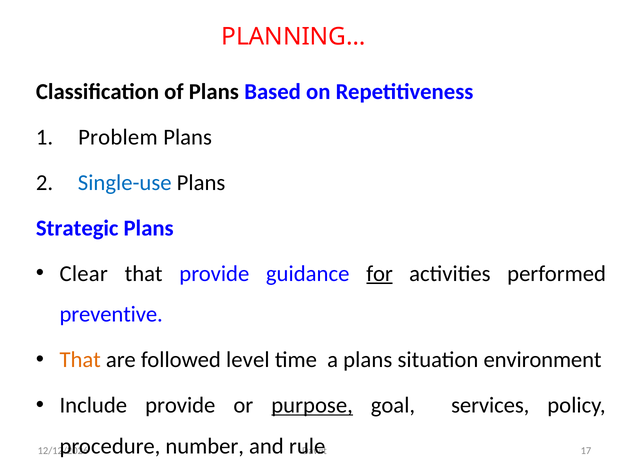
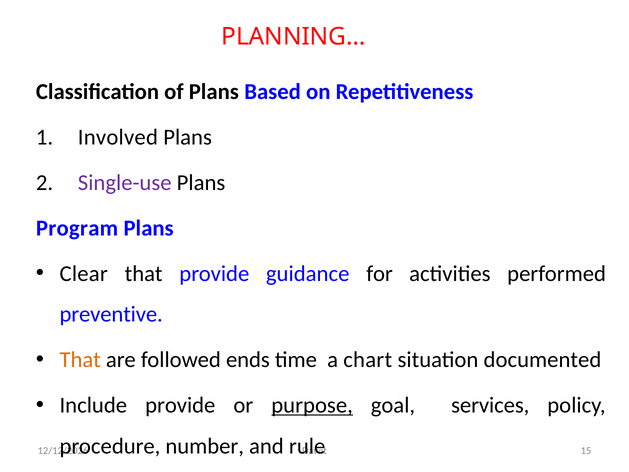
Problem: Problem -> Involved
Single-use colour: blue -> purple
Strategic: Strategic -> Program
for underline: present -> none
level: level -> ends
a plans: plans -> chart
environment: environment -> documented
17: 17 -> 15
